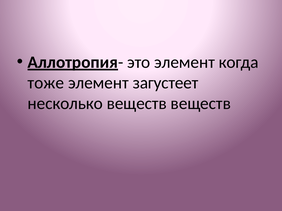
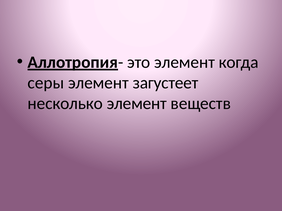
тоже: тоже -> серы
несколько веществ: веществ -> элемент
